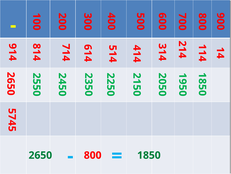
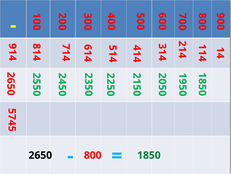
2650 colour: green -> black
